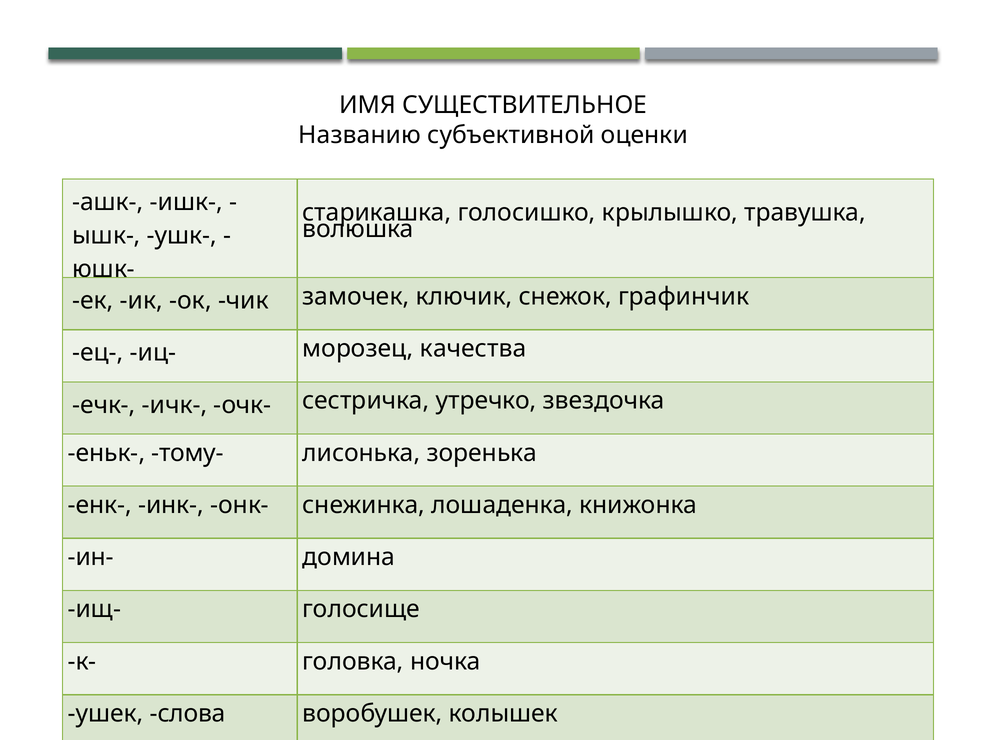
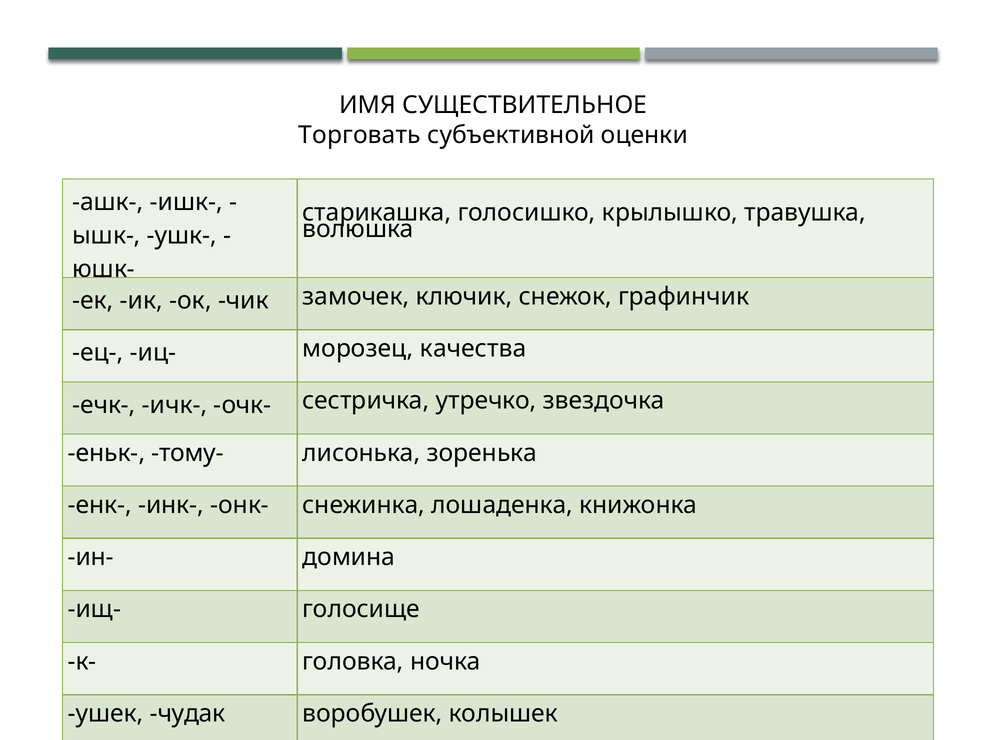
Названию: Названию -> Торговать
слова: слова -> чудак
